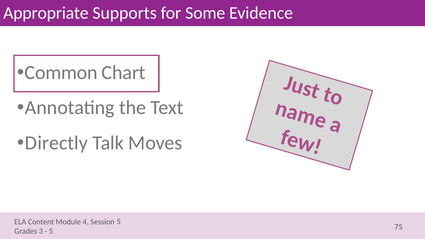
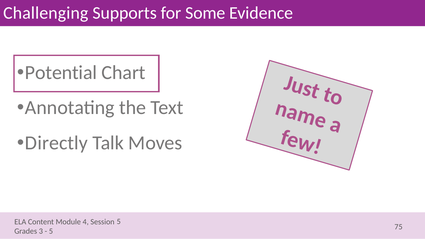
Appropriate: Appropriate -> Challenging
Common: Common -> Potential
